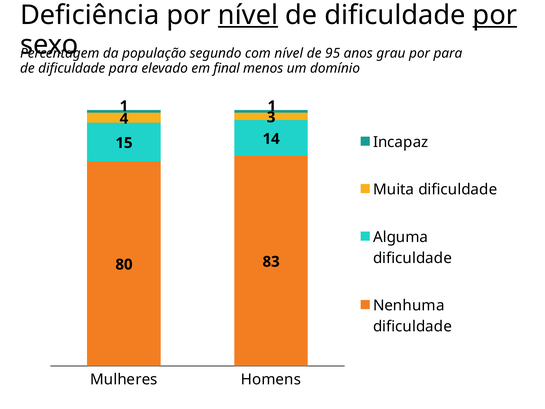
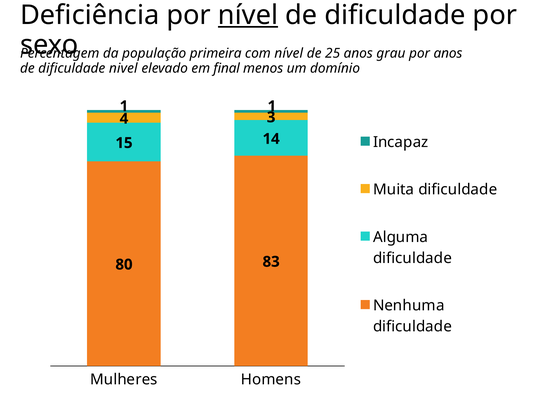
por at (495, 15) underline: present -> none
segundo: segundo -> primeira
95: 95 -> 25
por para: para -> anos
dificuldade para: para -> nivel
